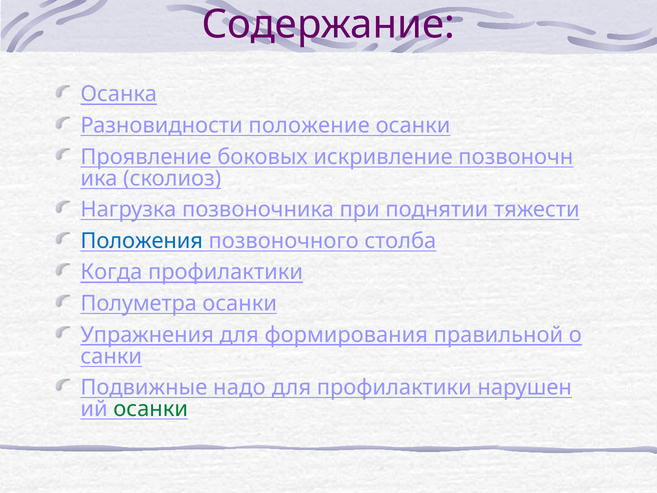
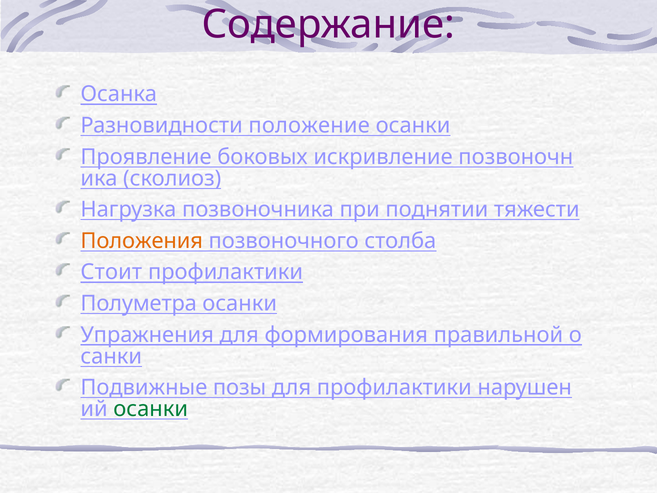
Положения colour: blue -> orange
Когда: Когда -> Стоит
надо: надо -> позы
